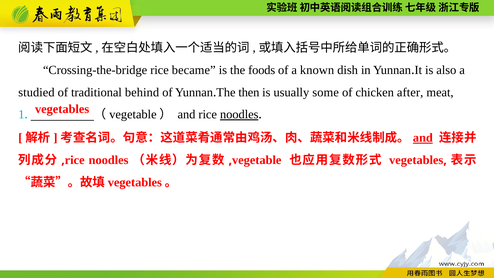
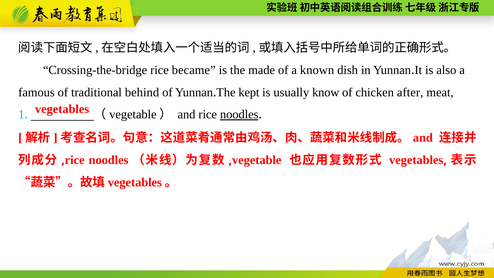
foods: foods -> made
studied: studied -> famous
then: then -> kept
some: some -> know
and at (423, 138) underline: present -> none
